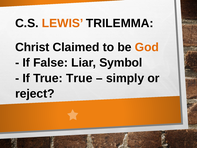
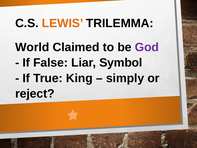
Christ: Christ -> World
God colour: orange -> purple
True True: True -> King
